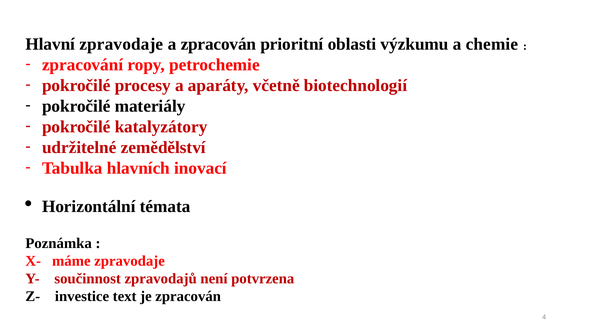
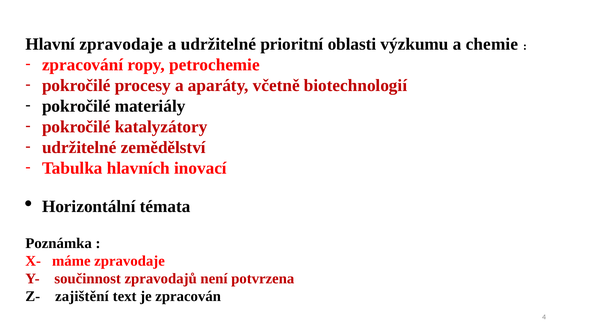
a zpracován: zpracován -> udržitelné
investice: investice -> zajištění
